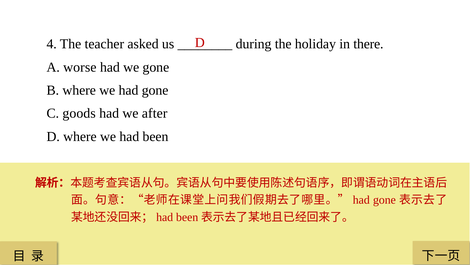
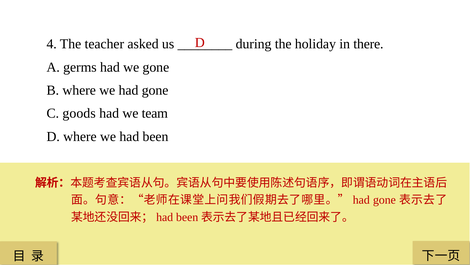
worse: worse -> germs
after: after -> team
